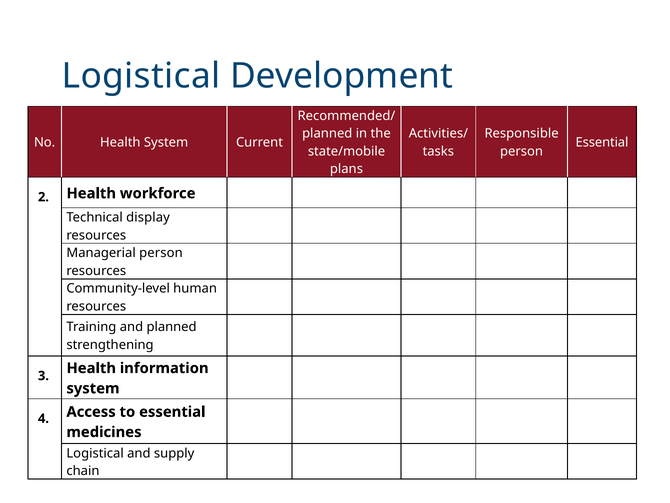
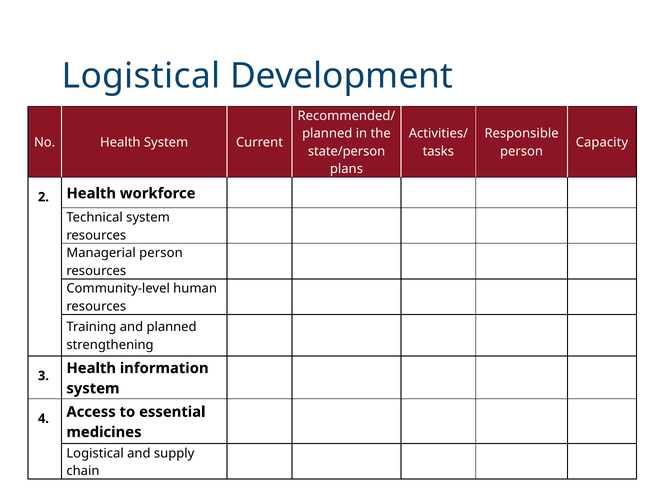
Essential at (602, 142): Essential -> Capacity
state/mobile: state/mobile -> state/person
Technical display: display -> system
